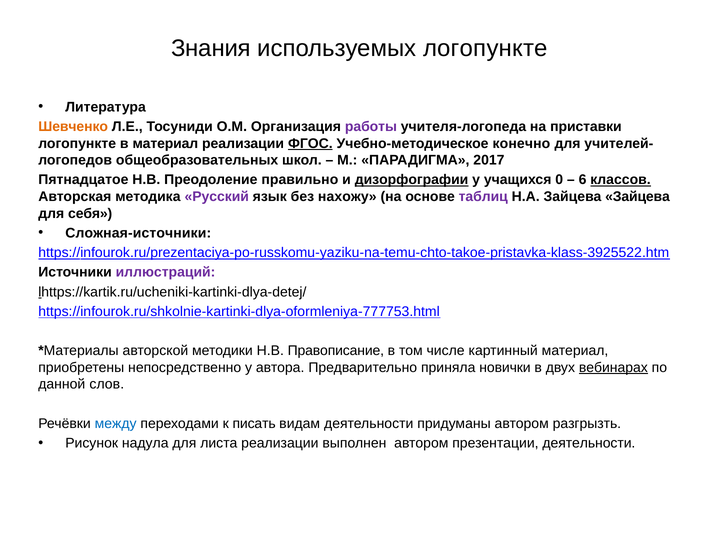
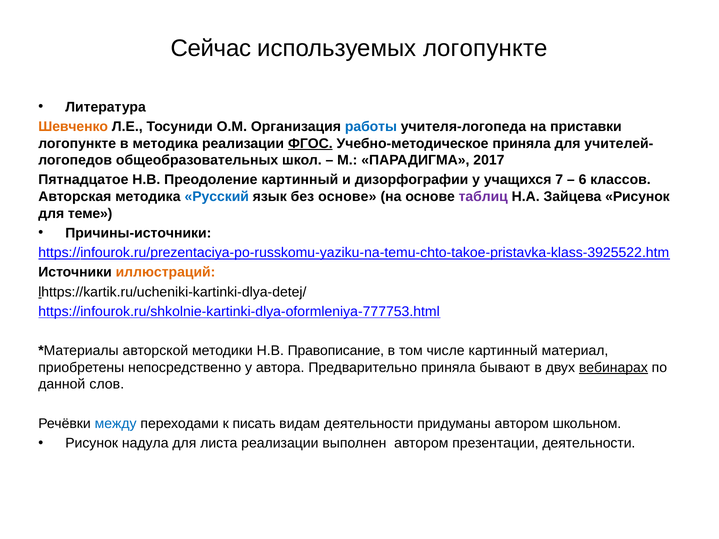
Знания: Знания -> Сейчас
работы colour: purple -> blue
в материал: материал -> методика
Учебно-методическое конечно: конечно -> приняла
Преодоление правильно: правильно -> картинный
дизорфографии underline: present -> none
0: 0 -> 7
классов underline: present -> none
Русский colour: purple -> blue
без нахожу: нахожу -> основе
Зайцева Зайцева: Зайцева -> Рисунок
себя: себя -> теме
Сложная-источники: Сложная-источники -> Причины-источники
иллюстраций colour: purple -> orange
новички: новички -> бывают
разгрызть: разгрызть -> школьном
